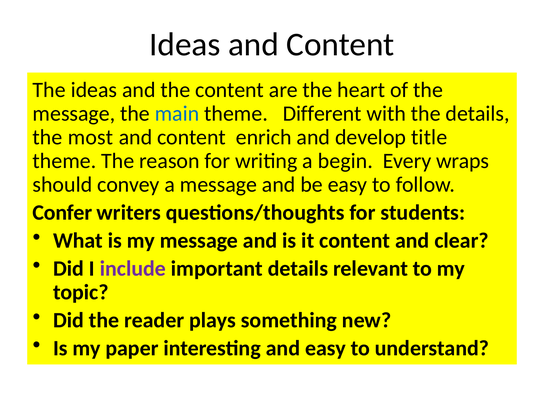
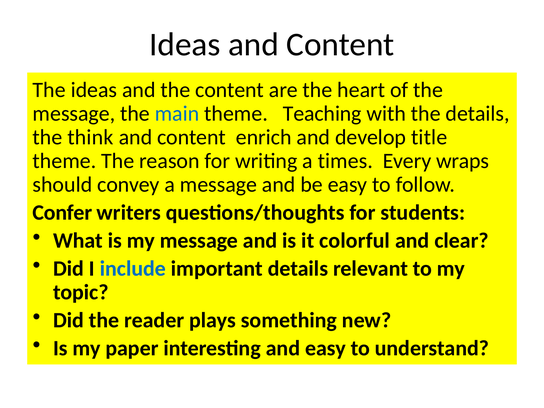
Different: Different -> Teaching
most: most -> think
begin: begin -> times
it content: content -> colorful
include colour: purple -> blue
